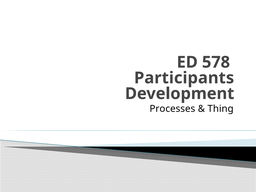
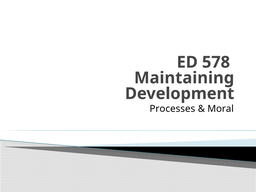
Participants: Participants -> Maintaining
Thing: Thing -> Moral
